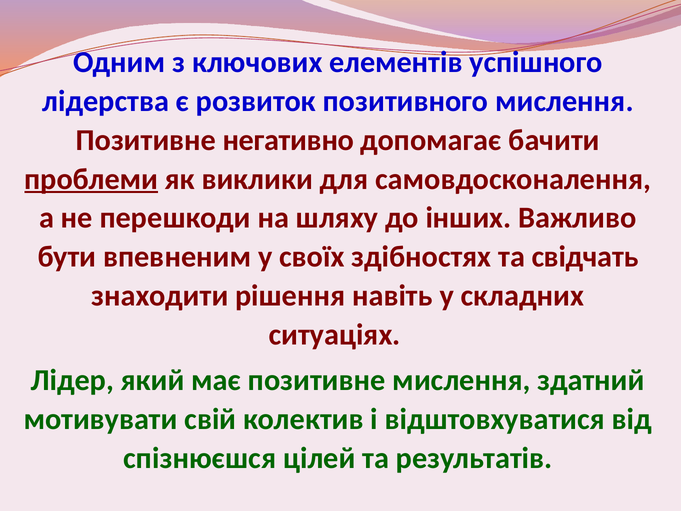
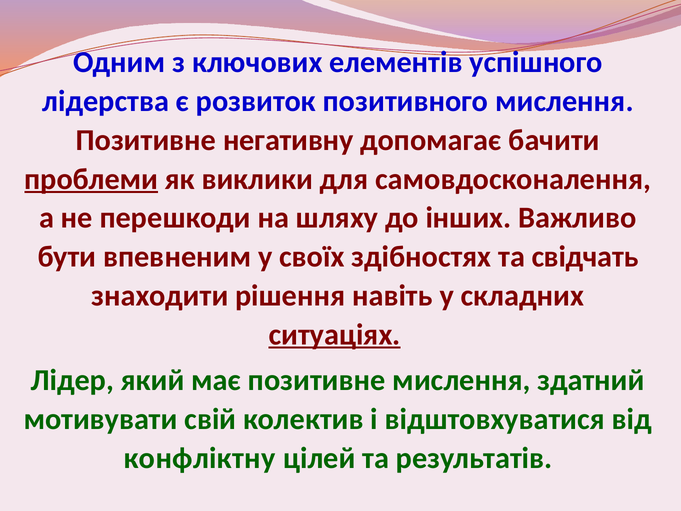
негативно: негативно -> негативну
ситуаціях underline: none -> present
спізнюєшся: спізнюєшся -> конфліктну
